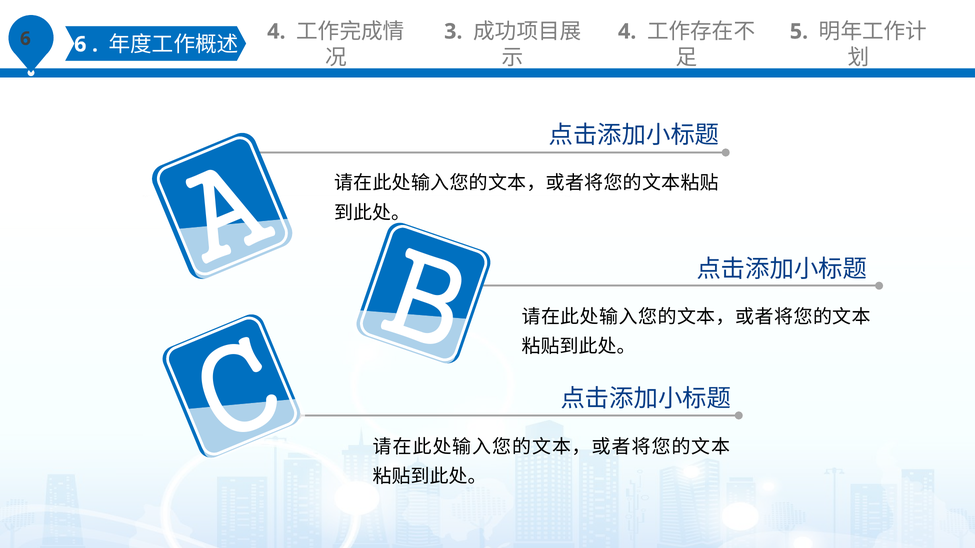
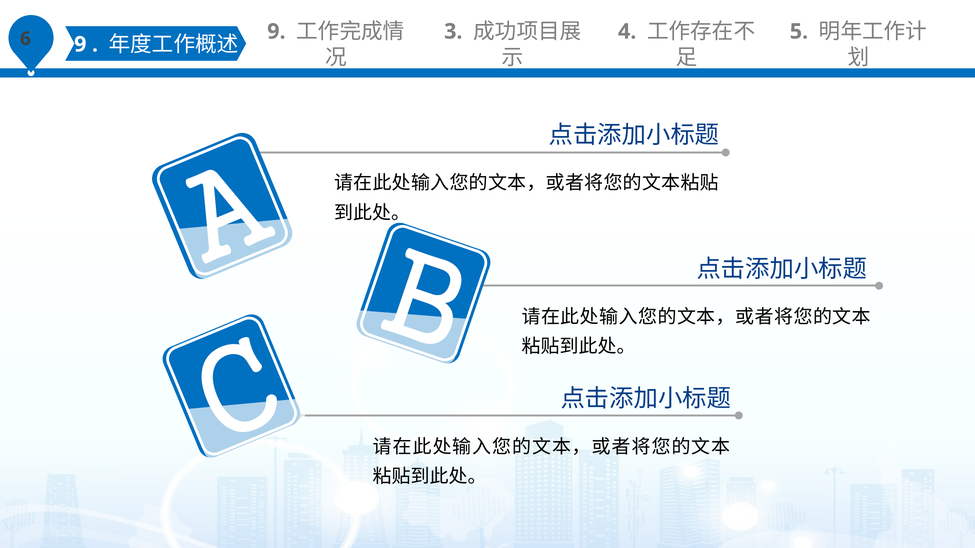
6 at (80, 44): 6 -> 9
4 at (276, 32): 4 -> 9
